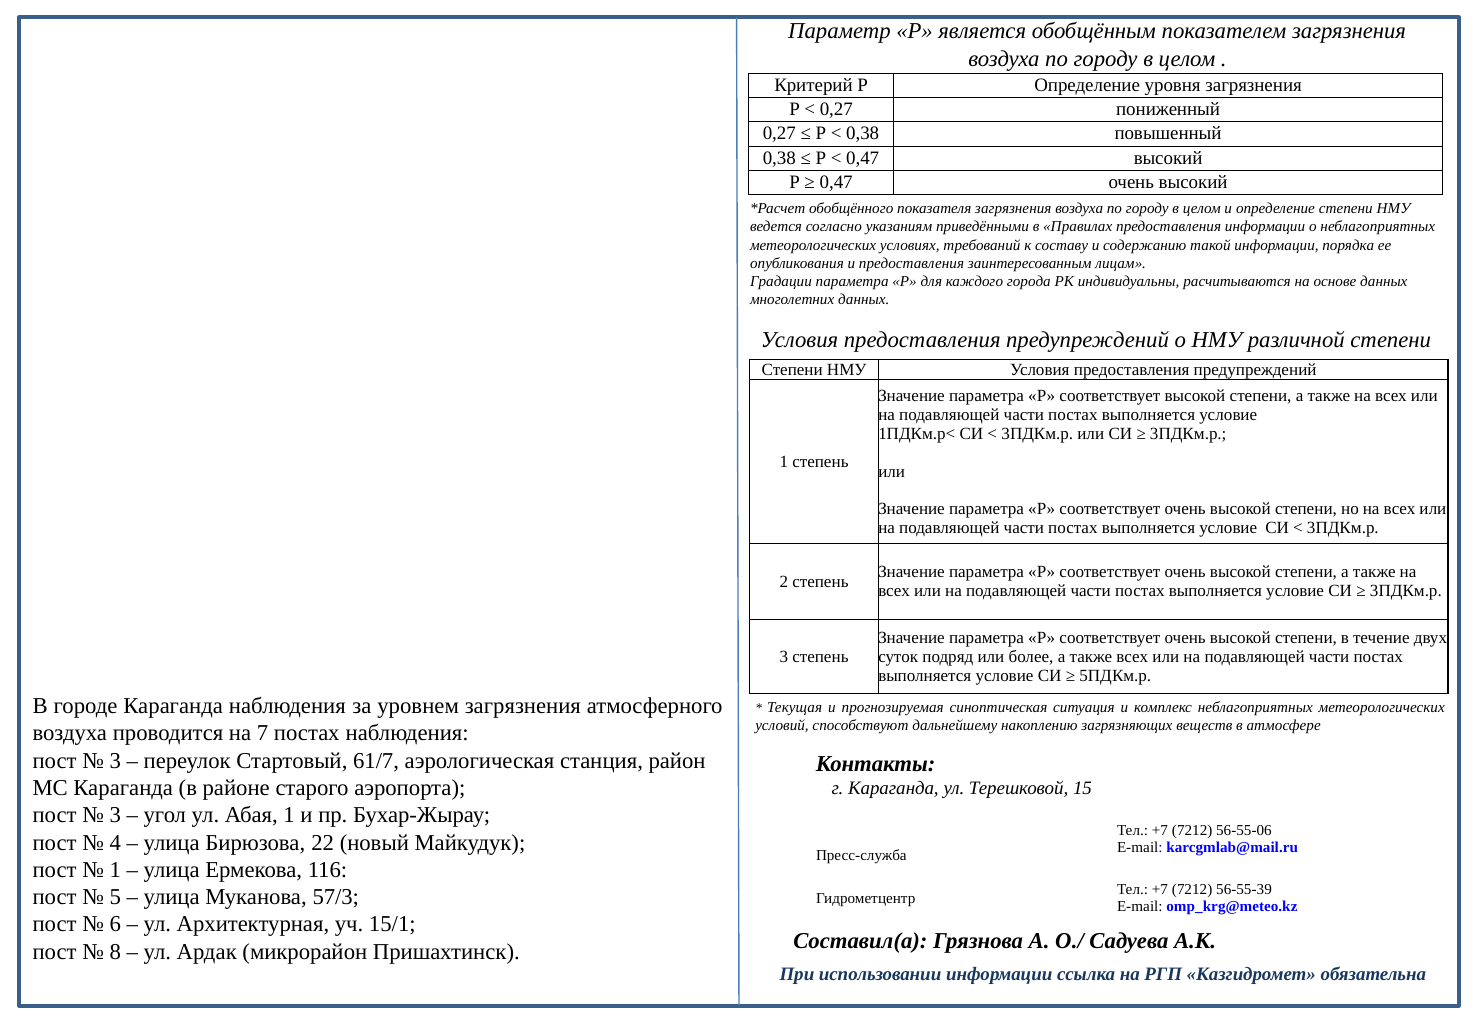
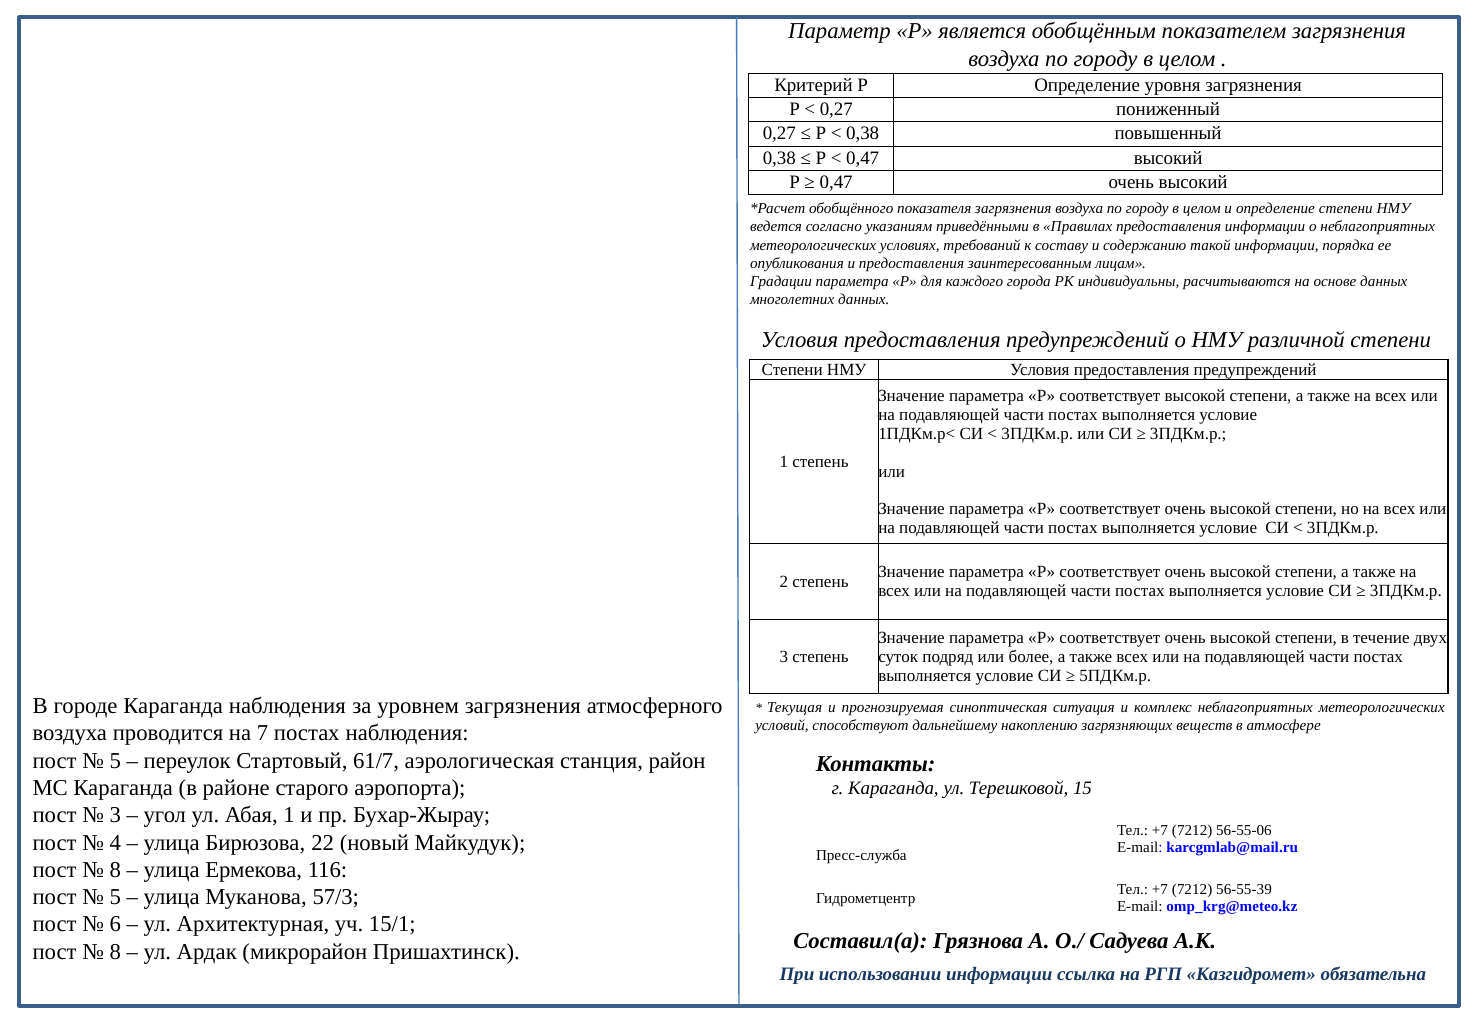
3 at (115, 761): 3 -> 5
1 at (115, 870): 1 -> 8
